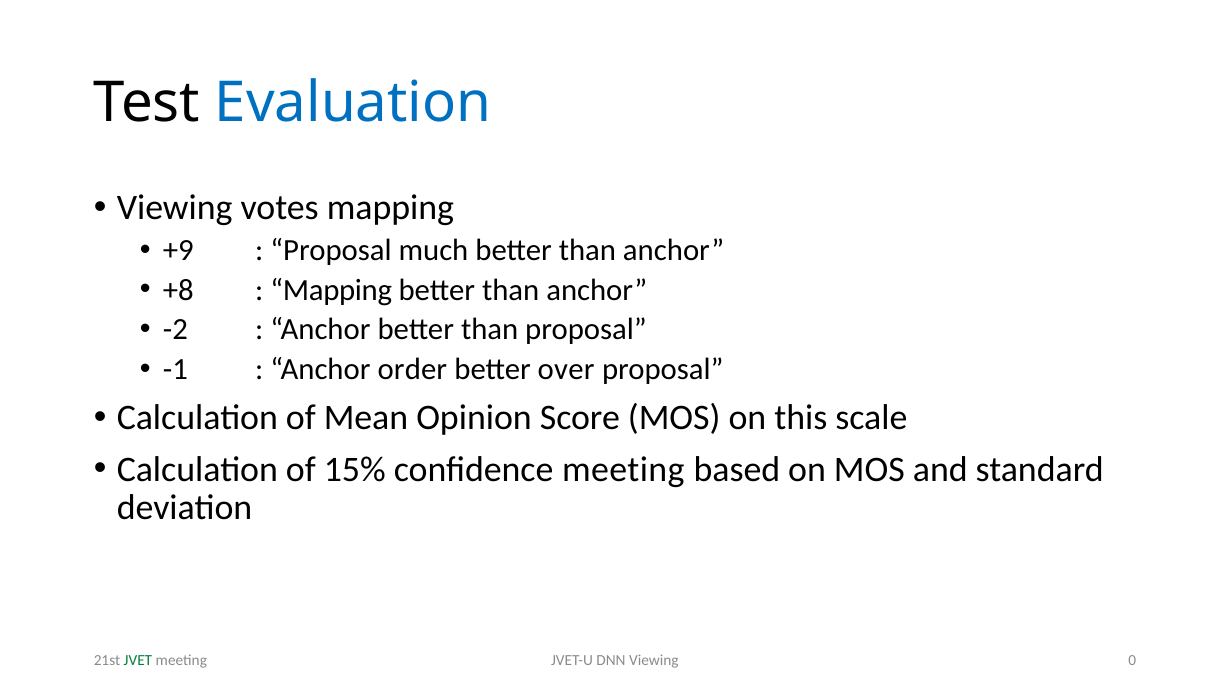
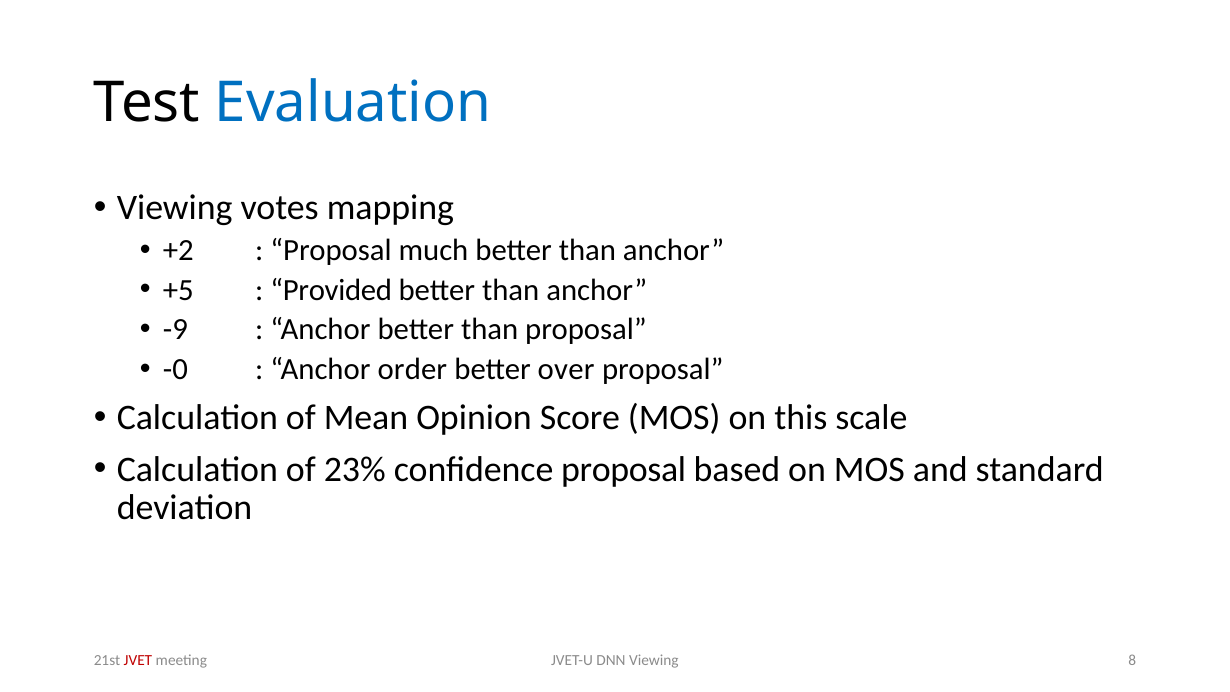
+9: +9 -> +2
+8: +8 -> +5
Mapping at (331, 290): Mapping -> Provided
-2: -2 -> -9
-1: -1 -> -0
15%: 15% -> 23%
confidence meeting: meeting -> proposal
0: 0 -> 8
JVET colour: green -> red
